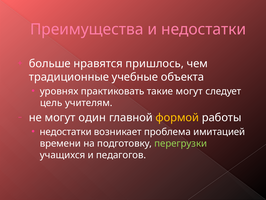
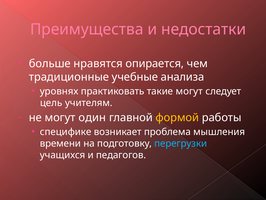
пришлось: пришлось -> опирается
объекта: объекта -> анализа
недостатки at (66, 132): недостатки -> специфике
имитацией: имитацией -> мышления
перегрузки colour: light green -> light blue
